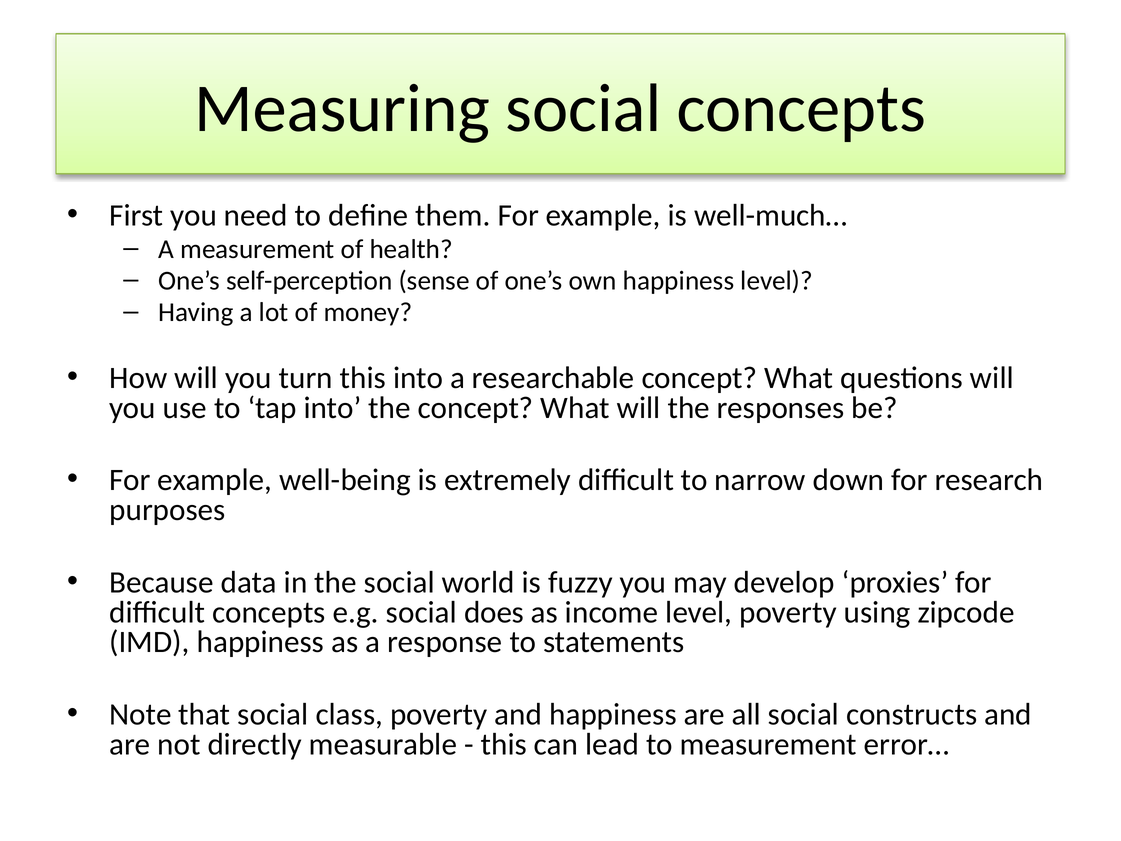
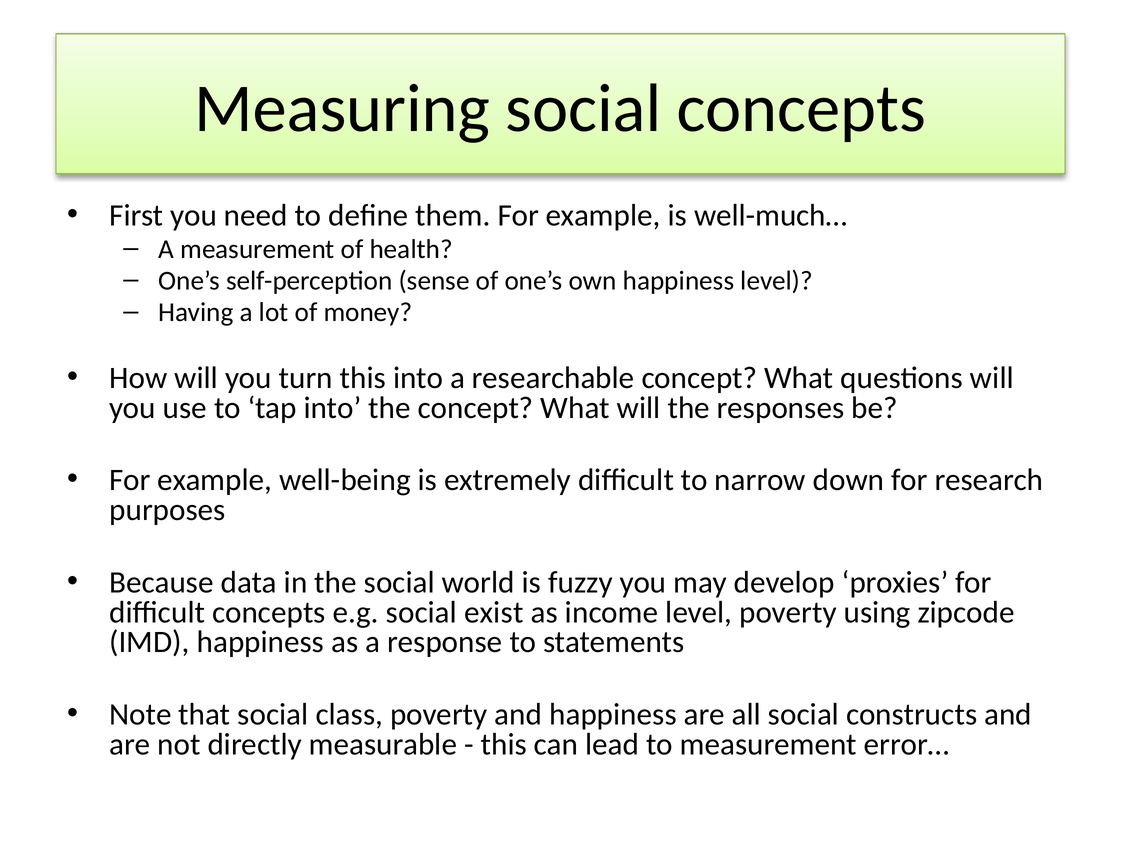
does: does -> exist
